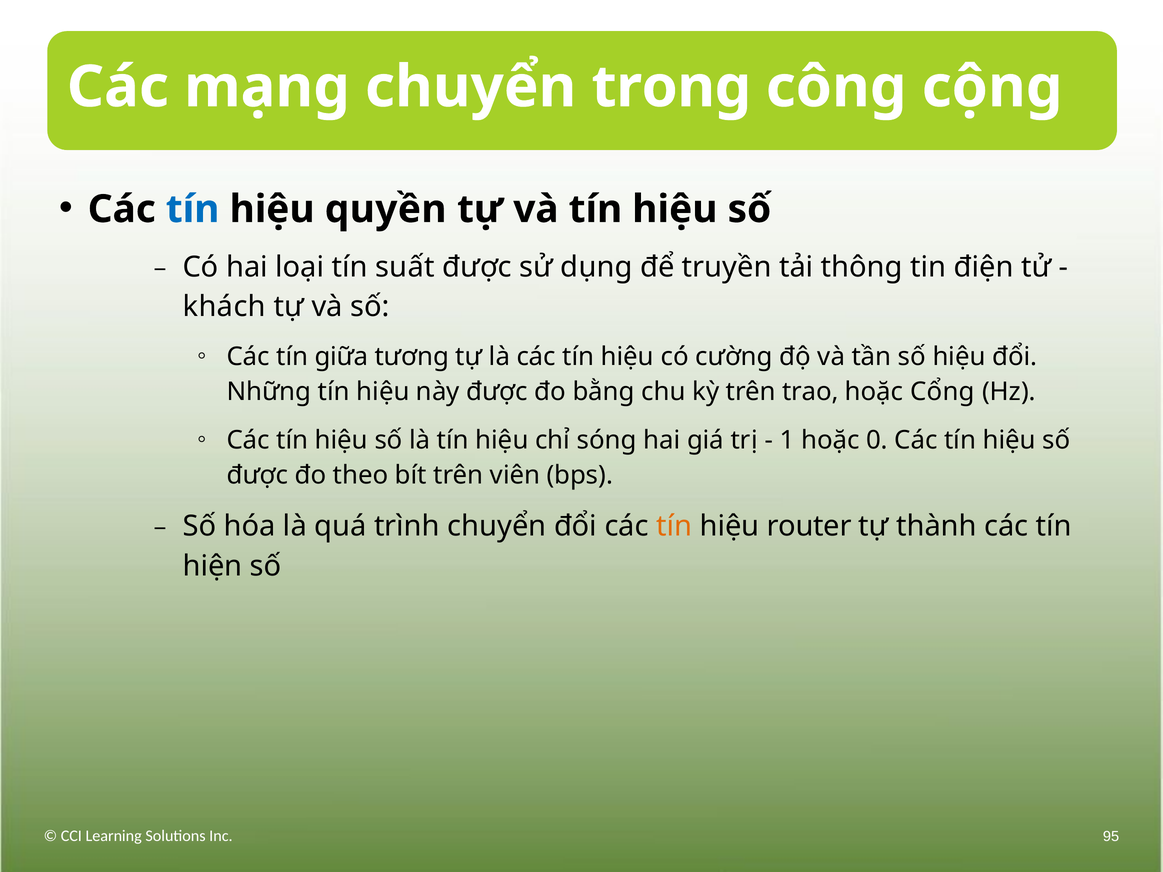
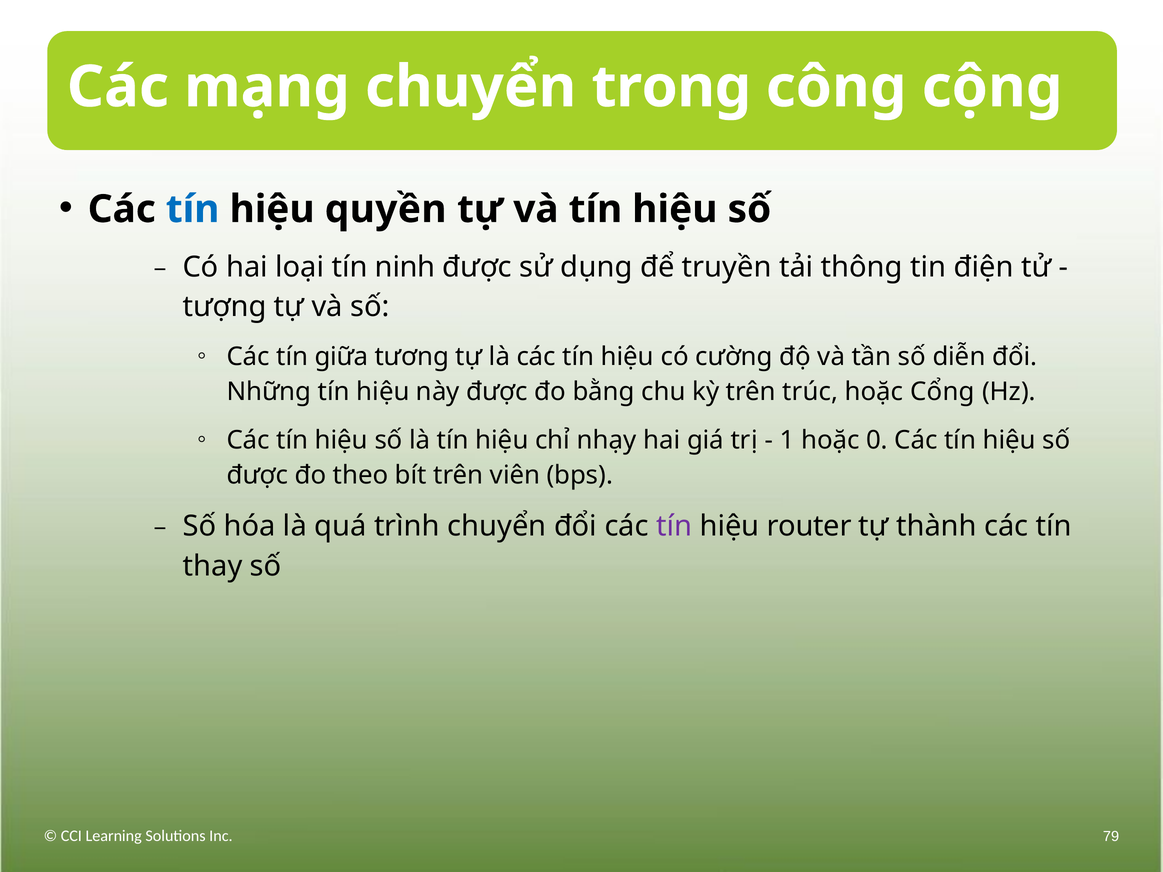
suất: suất -> ninh
khách: khách -> tượng
số hiệu: hiệu -> diễn
trao: trao -> trúc
sóng: sóng -> nhạy
tín at (674, 527) colour: orange -> purple
hiện: hiện -> thay
95: 95 -> 79
